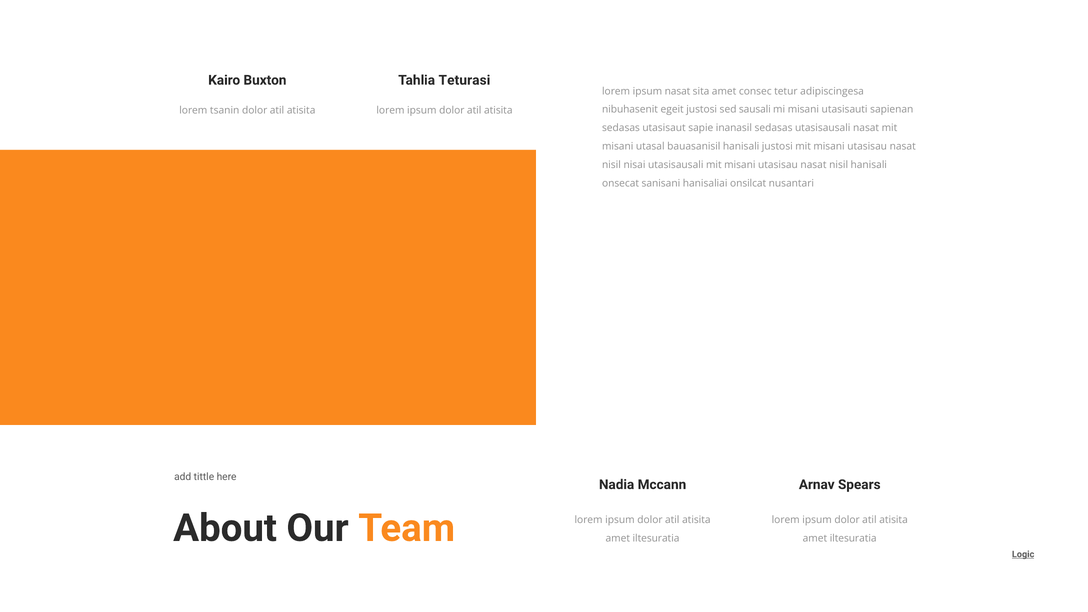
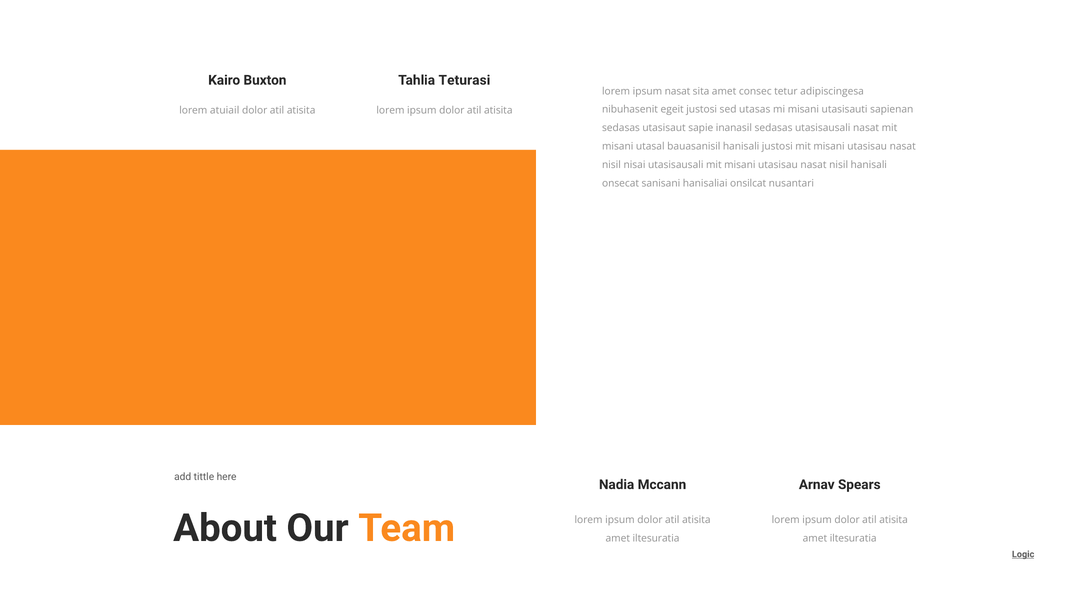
sausali: sausali -> utasas
tsanin: tsanin -> atuiail
